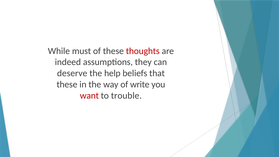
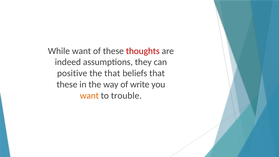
While must: must -> want
deserve: deserve -> positive
the help: help -> that
want at (89, 96) colour: red -> orange
